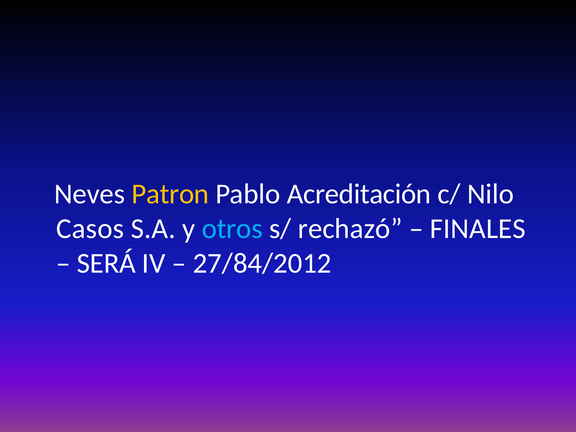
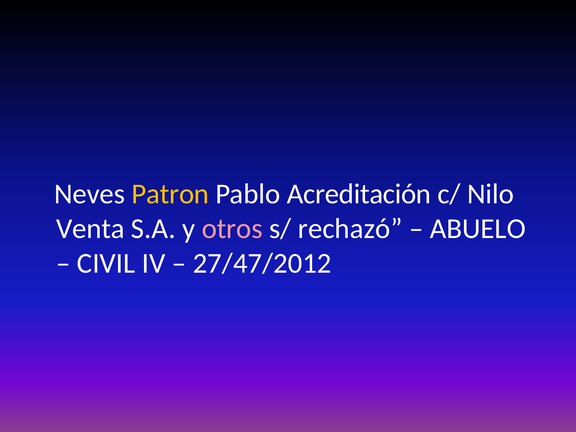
Casos: Casos -> Venta
otros colour: light blue -> pink
FINALES: FINALES -> ABUELO
SERÁ: SERÁ -> CIVIL
27/84/2012: 27/84/2012 -> 27/47/2012
